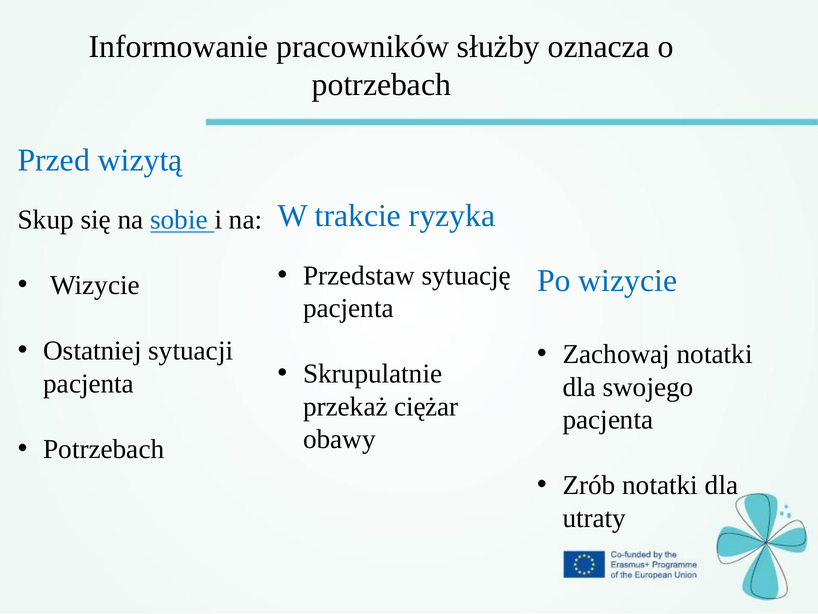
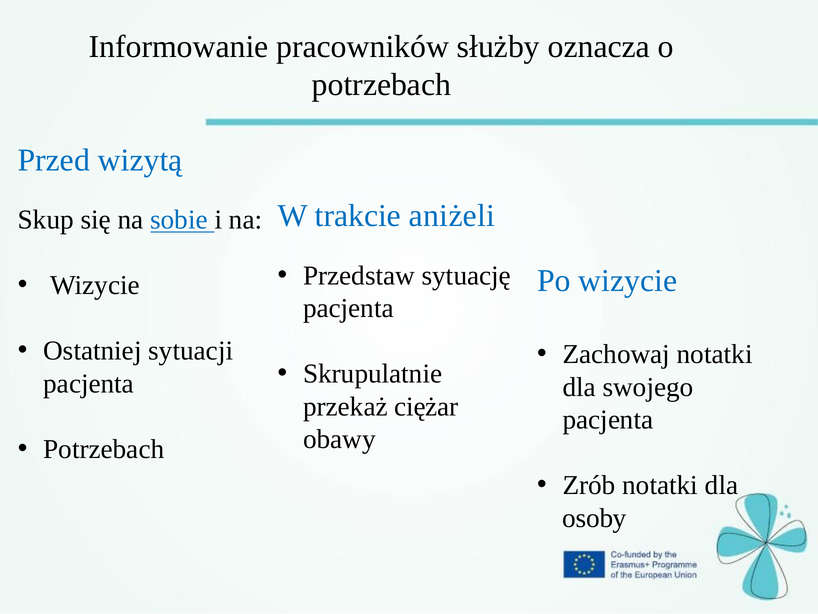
ryzyka: ryzyka -> aniżeli
utraty: utraty -> osoby
